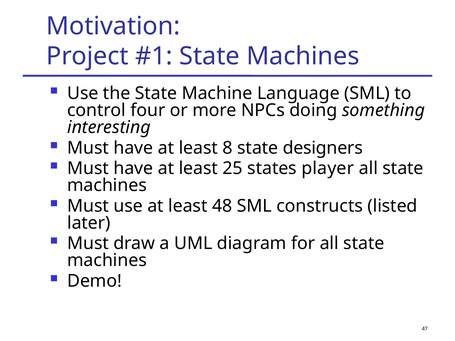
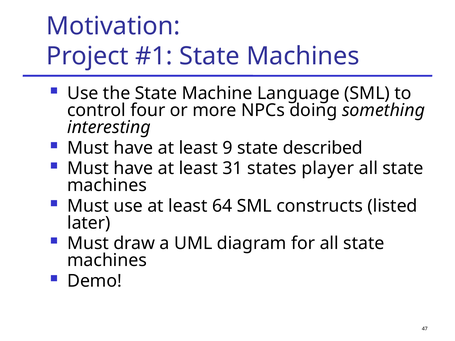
8: 8 -> 9
designers: designers -> described
25: 25 -> 31
48: 48 -> 64
